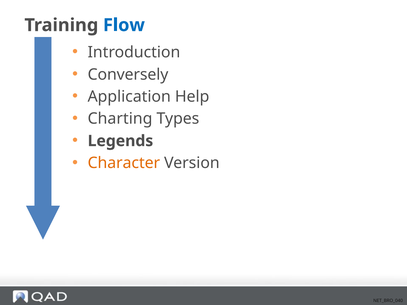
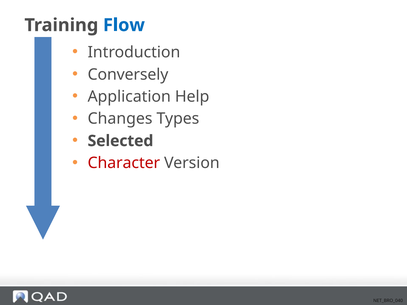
Charting: Charting -> Changes
Legends: Legends -> Selected
Character colour: orange -> red
